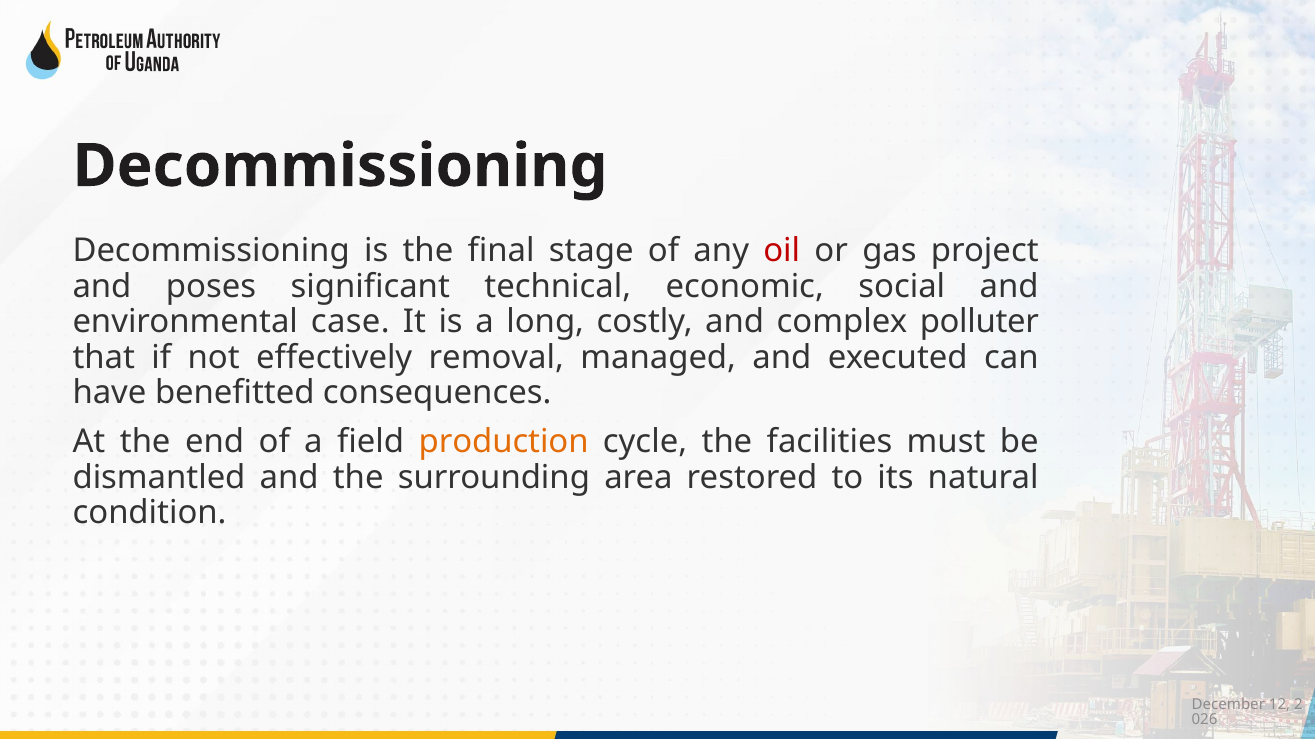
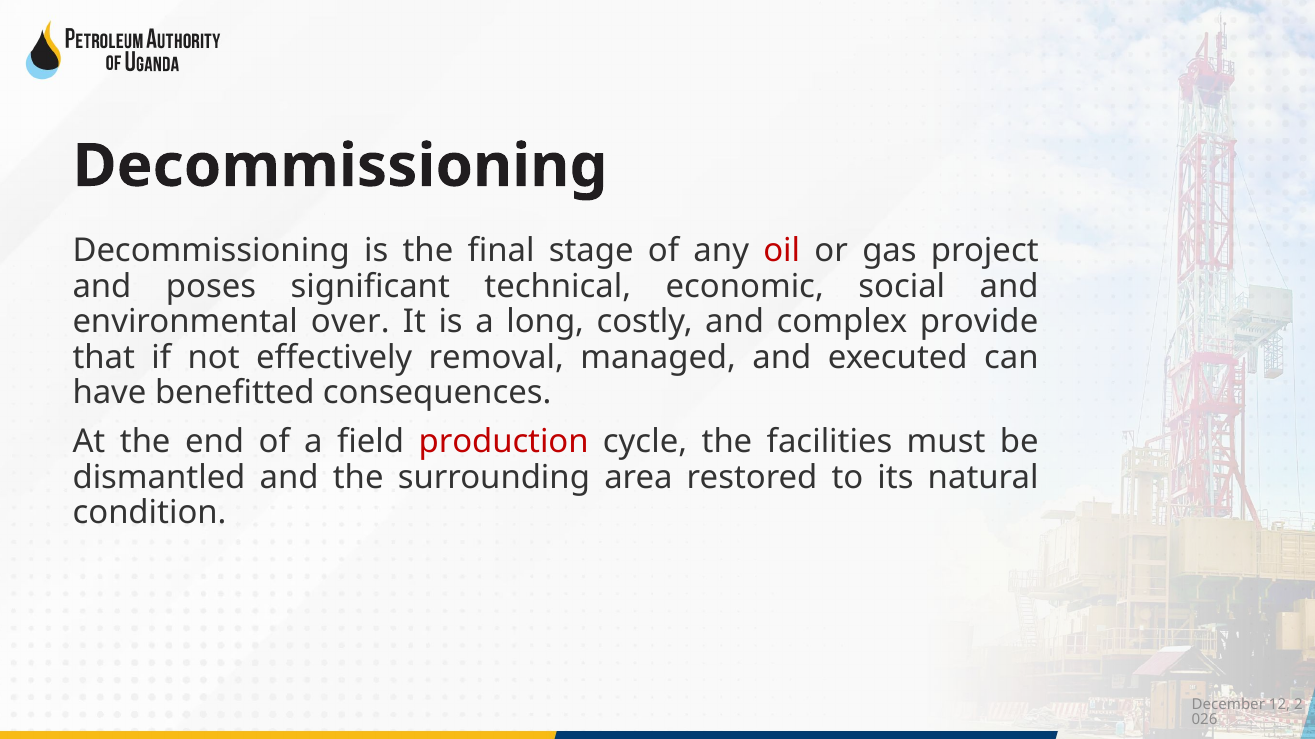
case: case -> over
polluter: polluter -> provide
production colour: orange -> red
